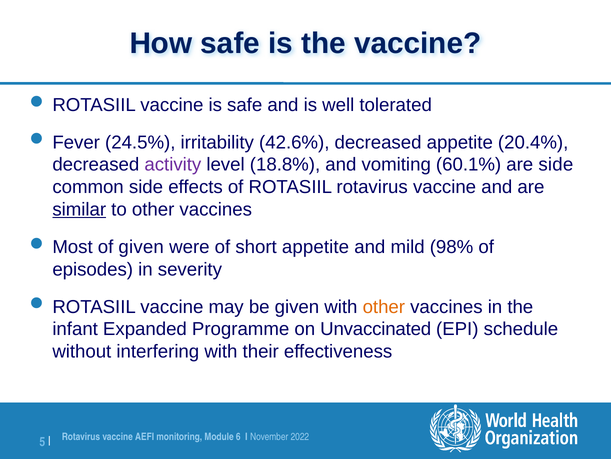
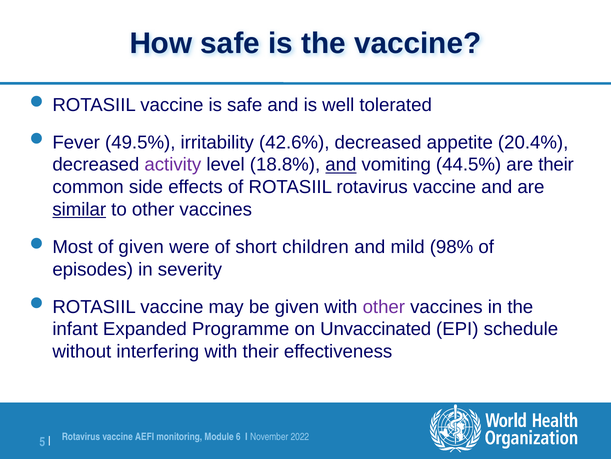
24.5%: 24.5% -> 49.5%
and at (341, 165) underline: none -> present
60.1%: 60.1% -> 44.5%
are side: side -> their
short appetite: appetite -> children
other at (384, 306) colour: orange -> purple
